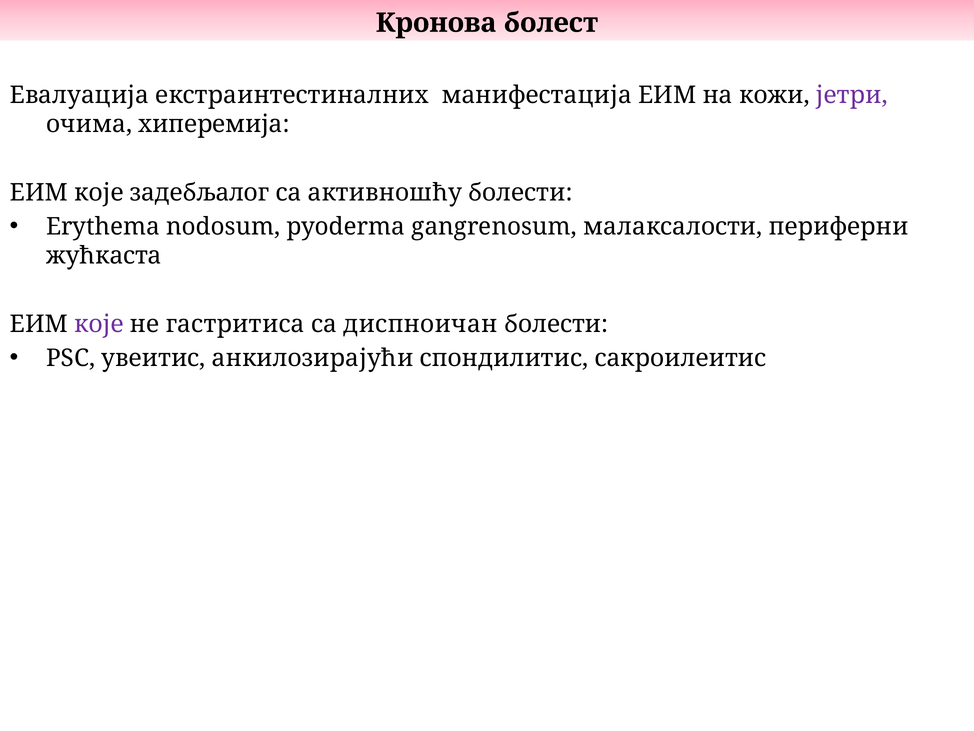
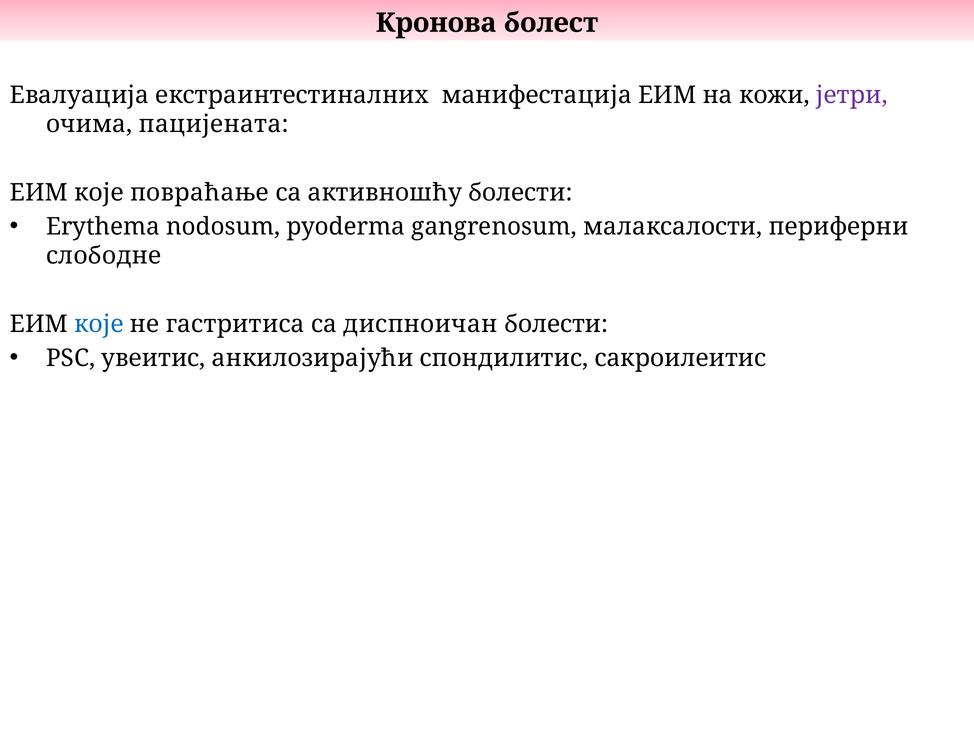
хиперемија: хиперемија -> пацијената
задебљалог: задебљалог -> повраћање
жућкаста: жућкаста -> слободне
које at (99, 324) colour: purple -> blue
